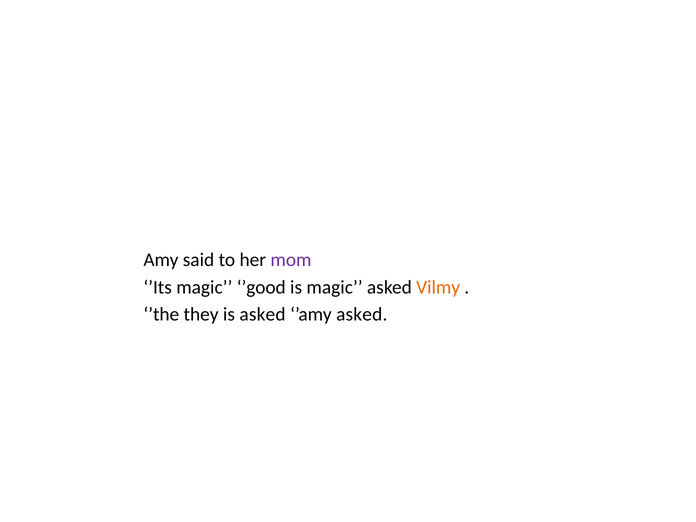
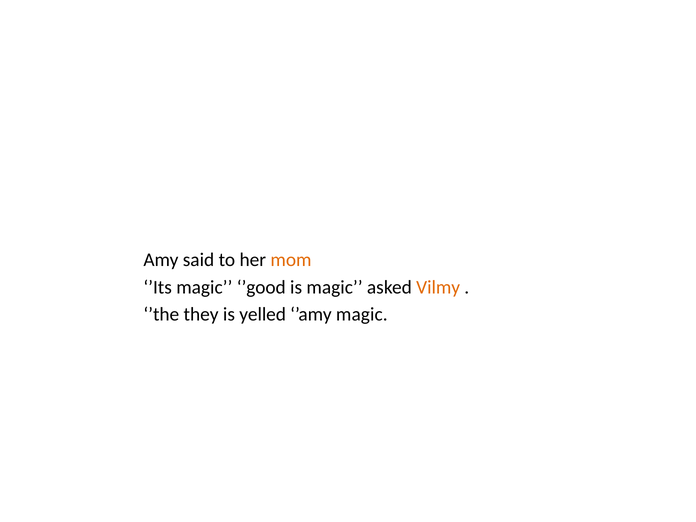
mom colour: purple -> orange
is asked: asked -> yelled
’amy asked: asked -> magic
